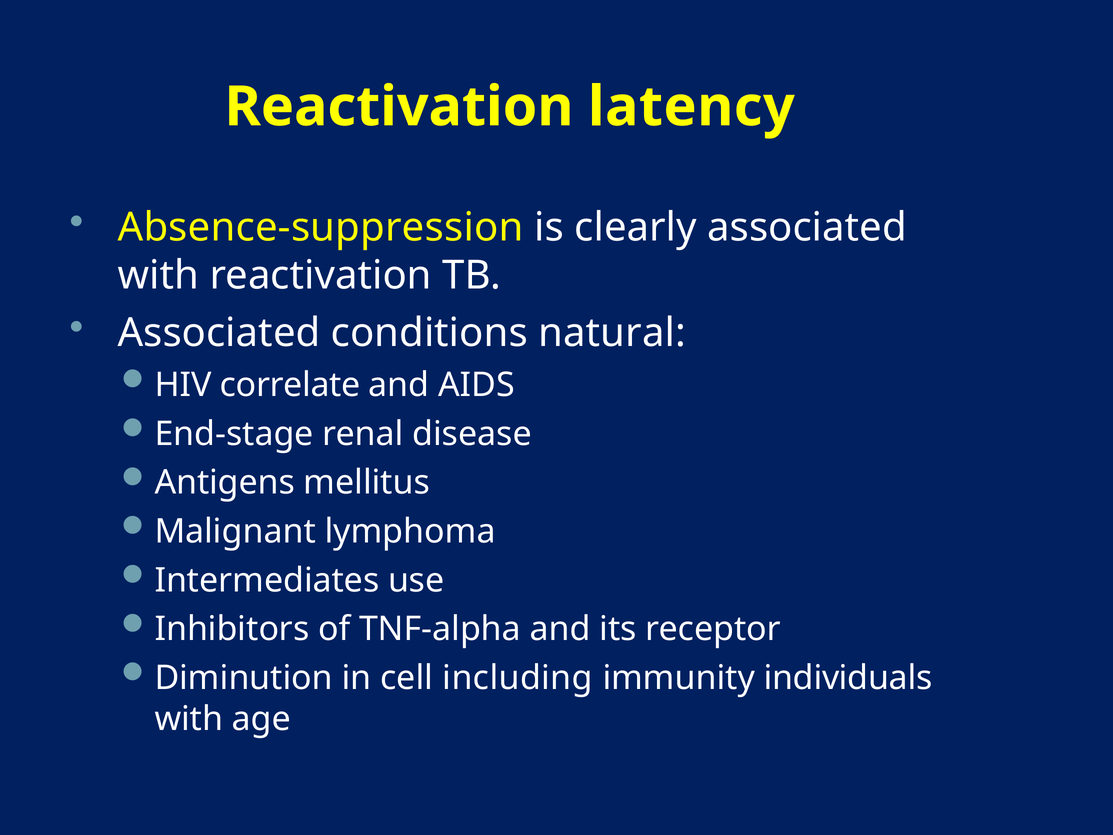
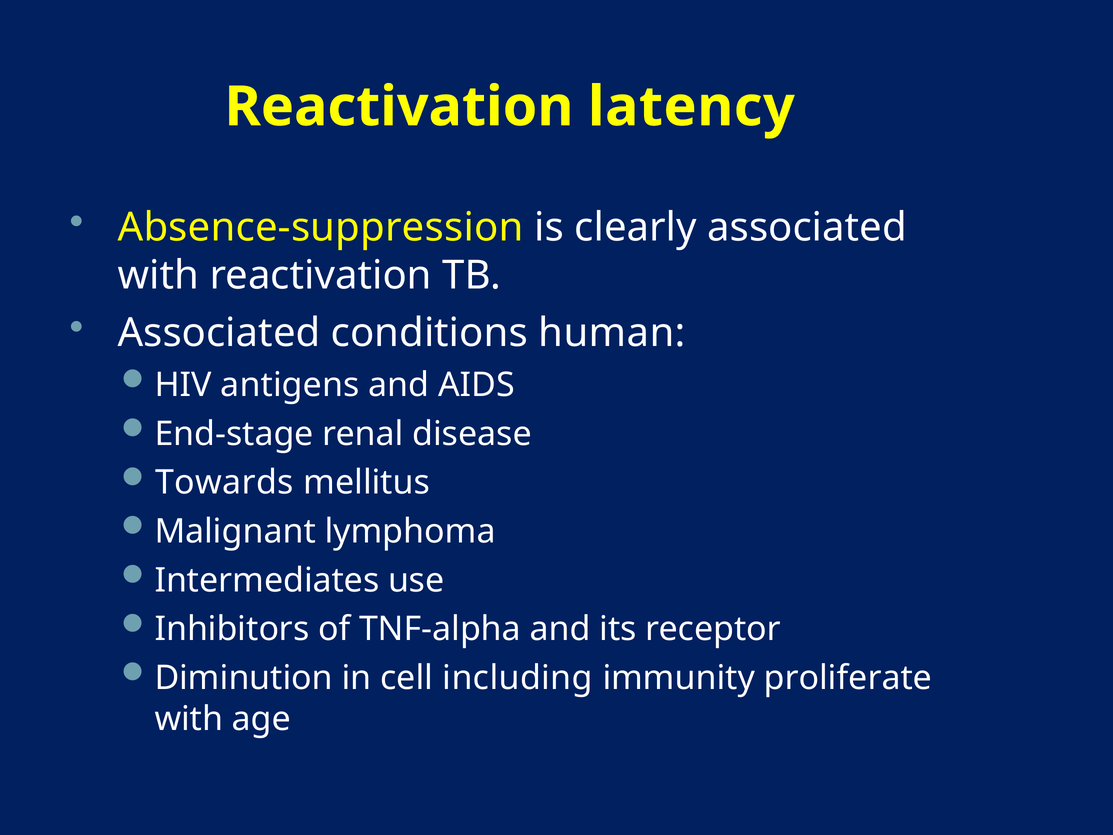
natural: natural -> human
correlate: correlate -> antigens
Antigens: Antigens -> Towards
individuals: individuals -> proliferate
